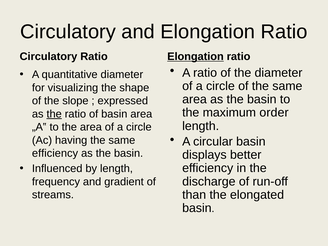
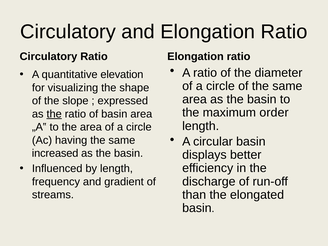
Elongation at (195, 57) underline: present -> none
quantitative diameter: diameter -> elevation
efficiency at (55, 153): efficiency -> increased
